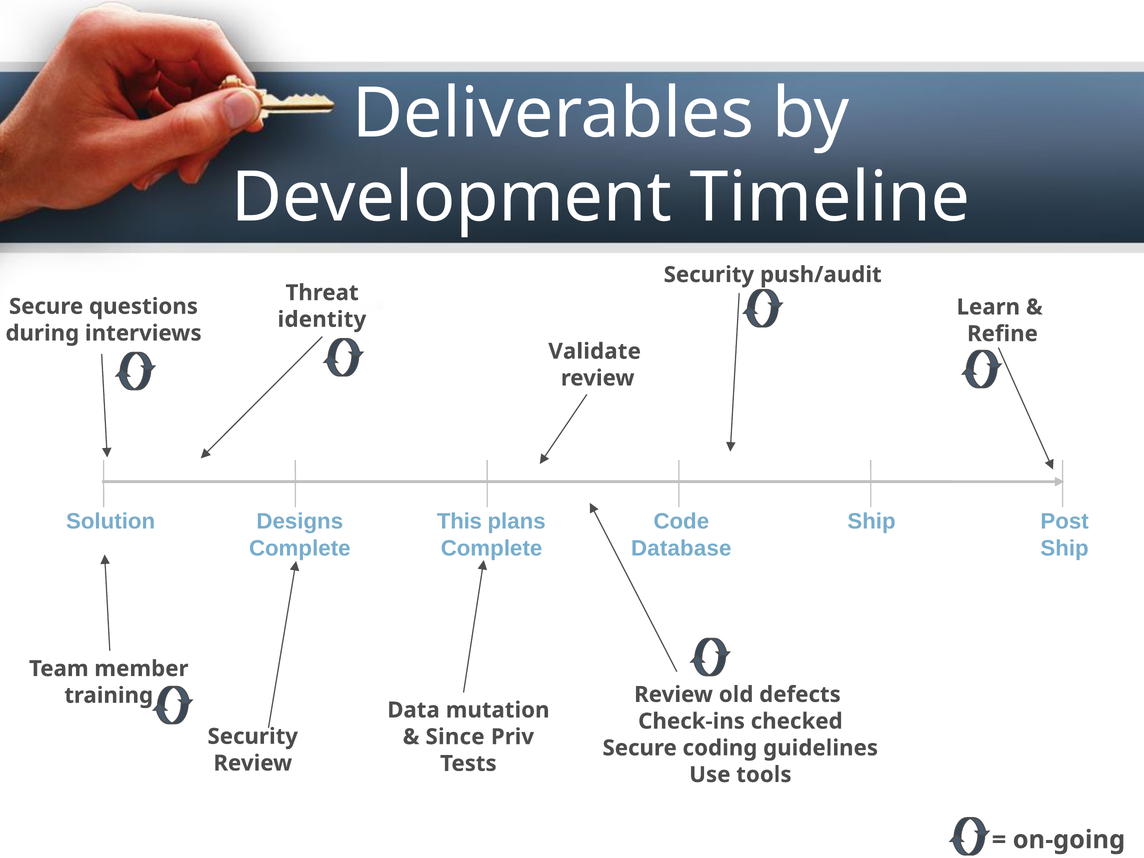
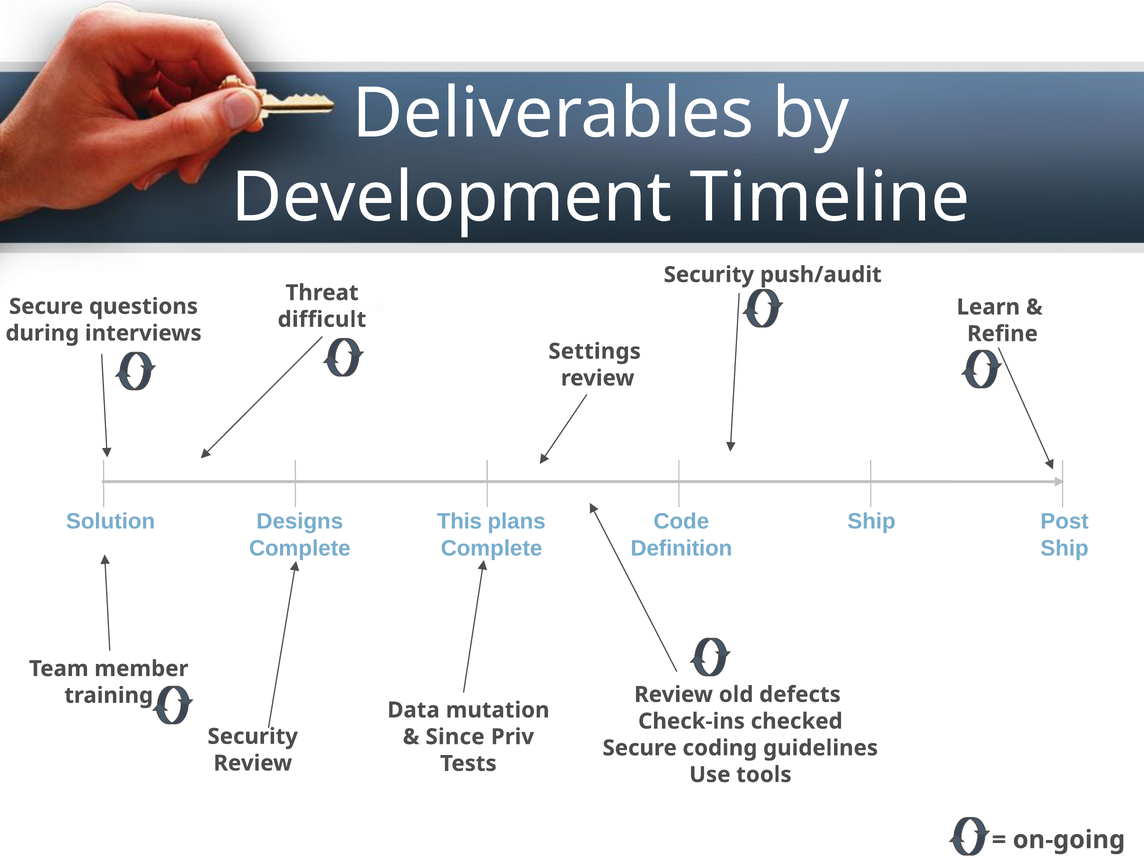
identity: identity -> difficult
Validate: Validate -> Settings
Database: Database -> Definition
